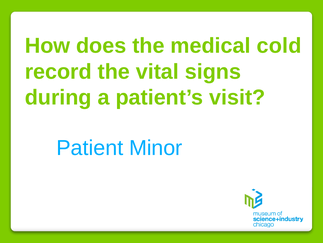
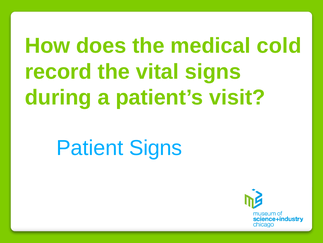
Patient Minor: Minor -> Signs
